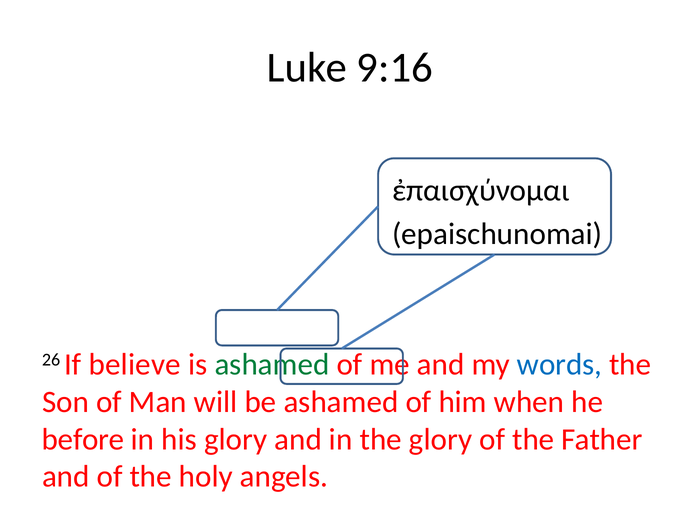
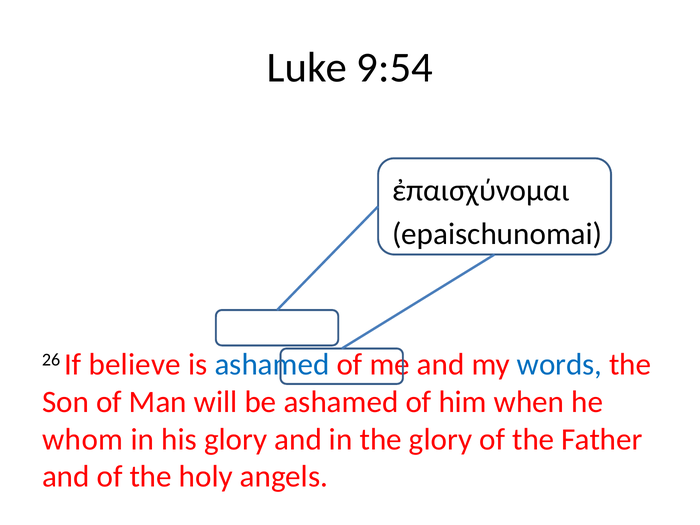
9:16: 9:16 -> 9:54
ashamed at (272, 365) colour: green -> blue
before: before -> whom
